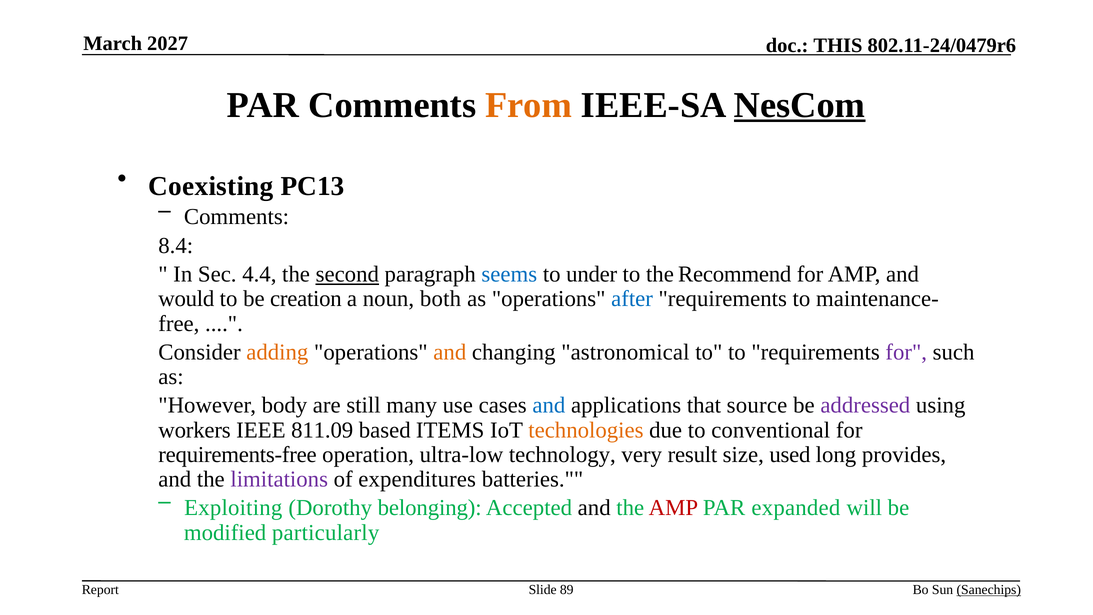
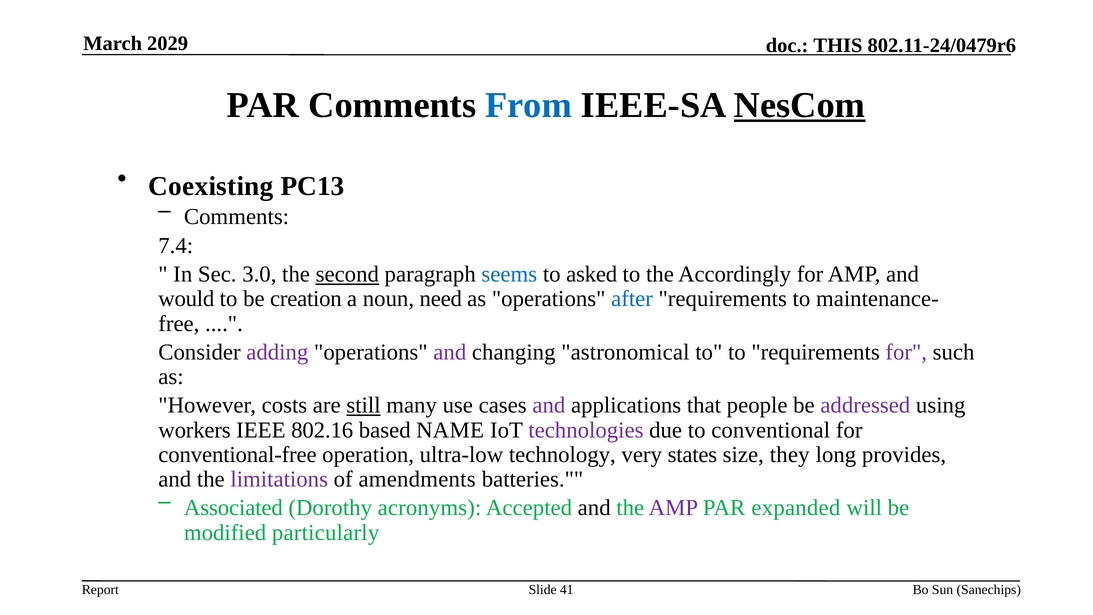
2027: 2027 -> 2029
From colour: orange -> blue
8.4: 8.4 -> 7.4
4.4: 4.4 -> 3.0
under: under -> asked
Recommend: Recommend -> Accordingly
both: both -> need
adding colour: orange -> purple
and at (450, 352) colour: orange -> purple
body: body -> costs
still underline: none -> present
and at (549, 405) colour: blue -> purple
source: source -> people
811.09: 811.09 -> 802.16
ITEMS: ITEMS -> NAME
technologies colour: orange -> purple
requirements-free: requirements-free -> conventional-free
result: result -> states
used: used -> they
expenditures: expenditures -> amendments
Exploiting: Exploiting -> Associated
belonging: belonging -> acronyms
AMP at (673, 508) colour: red -> purple
89: 89 -> 41
Sanechips underline: present -> none
